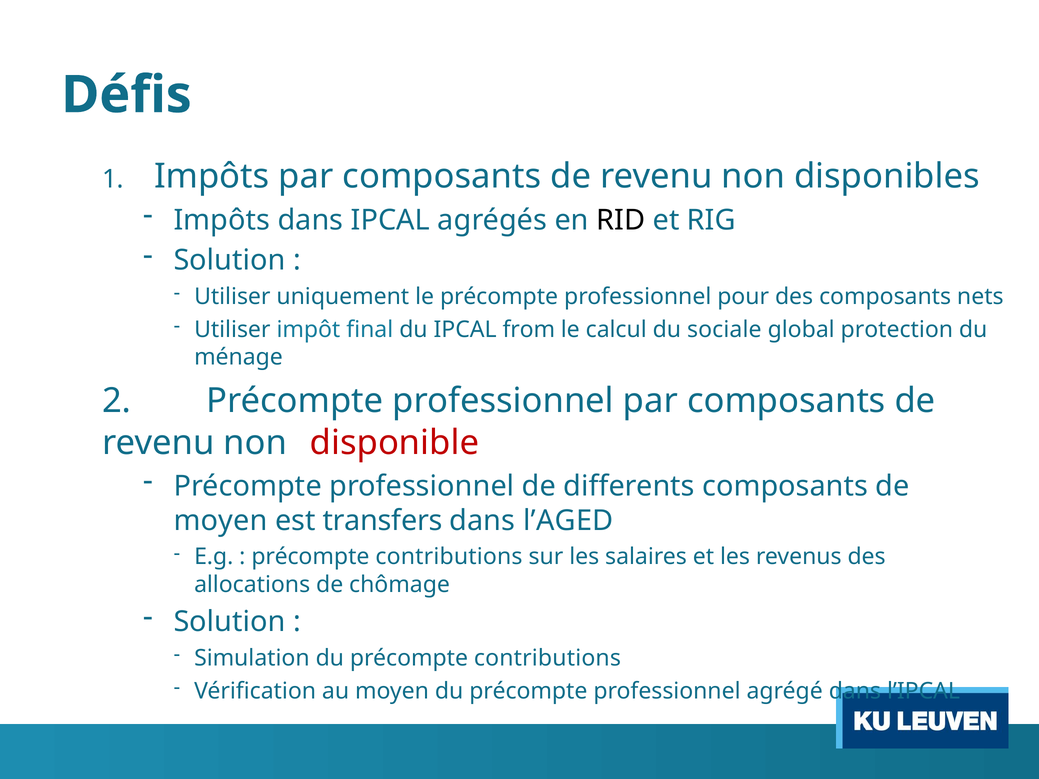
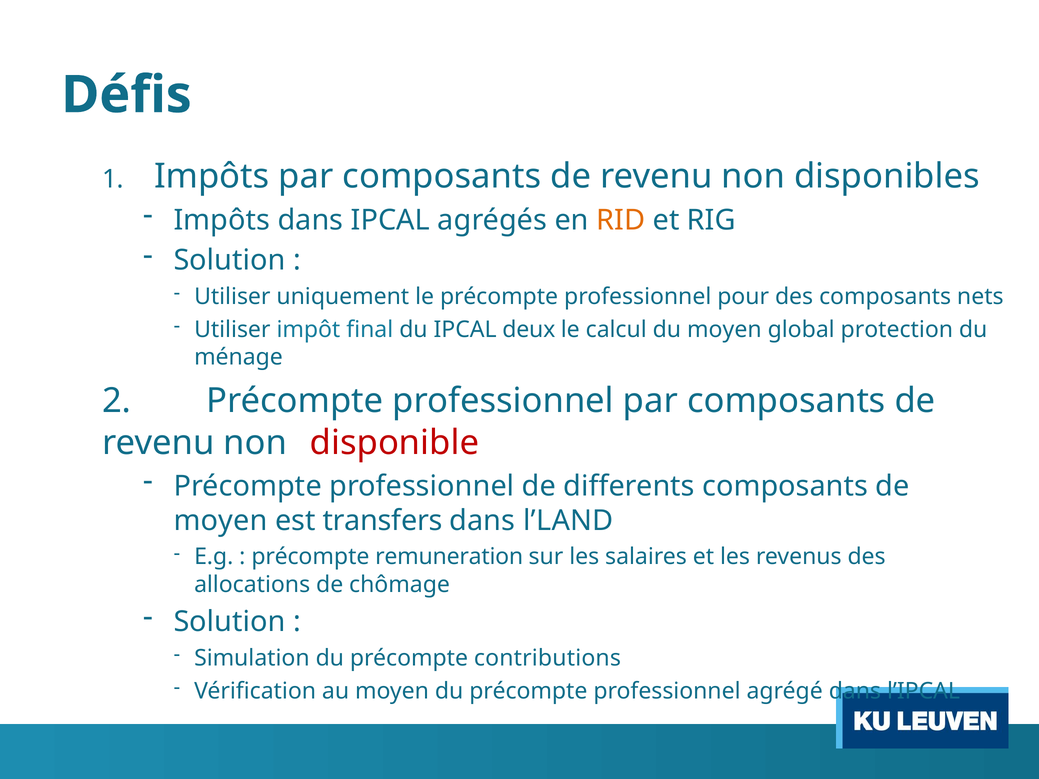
RID colour: black -> orange
from: from -> deux
du sociale: sociale -> moyen
l’AGED: l’AGED -> l’LAND
contributions at (449, 557): contributions -> remuneration
